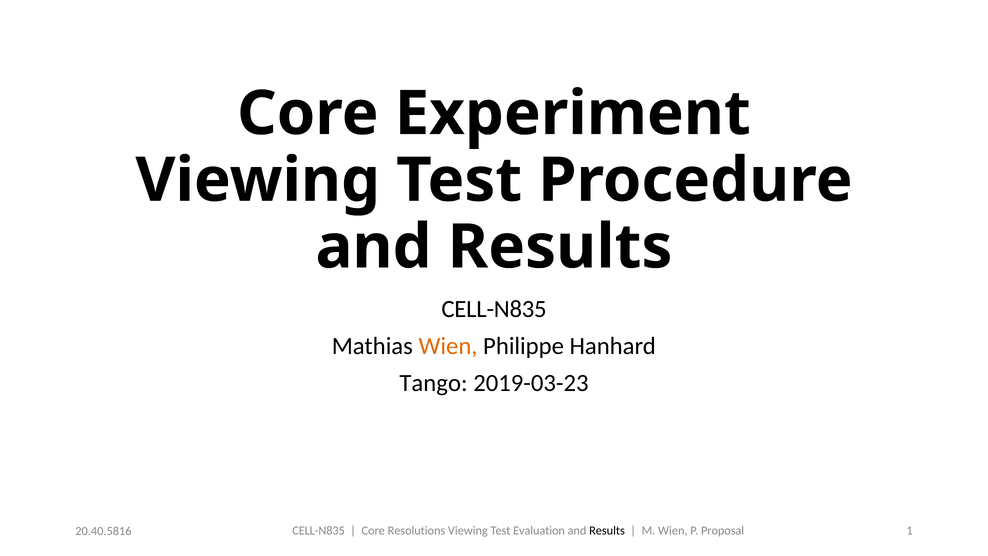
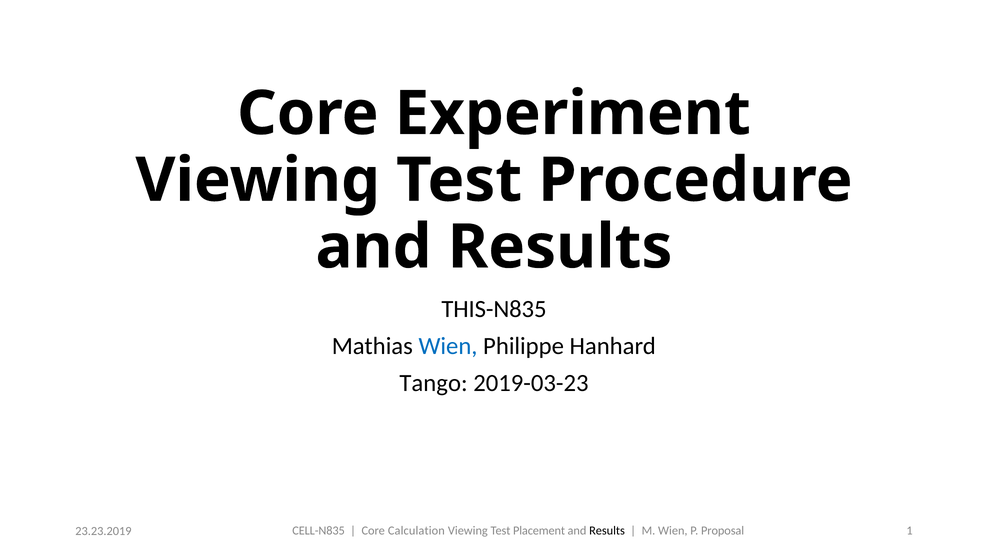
CELL-N835 at (494, 309): CELL-N835 -> THIS-N835
Wien at (448, 346) colour: orange -> blue
Resolutions: Resolutions -> Calculation
Evaluation: Evaluation -> Placement
20.40.5816: 20.40.5816 -> 23.23.2019
